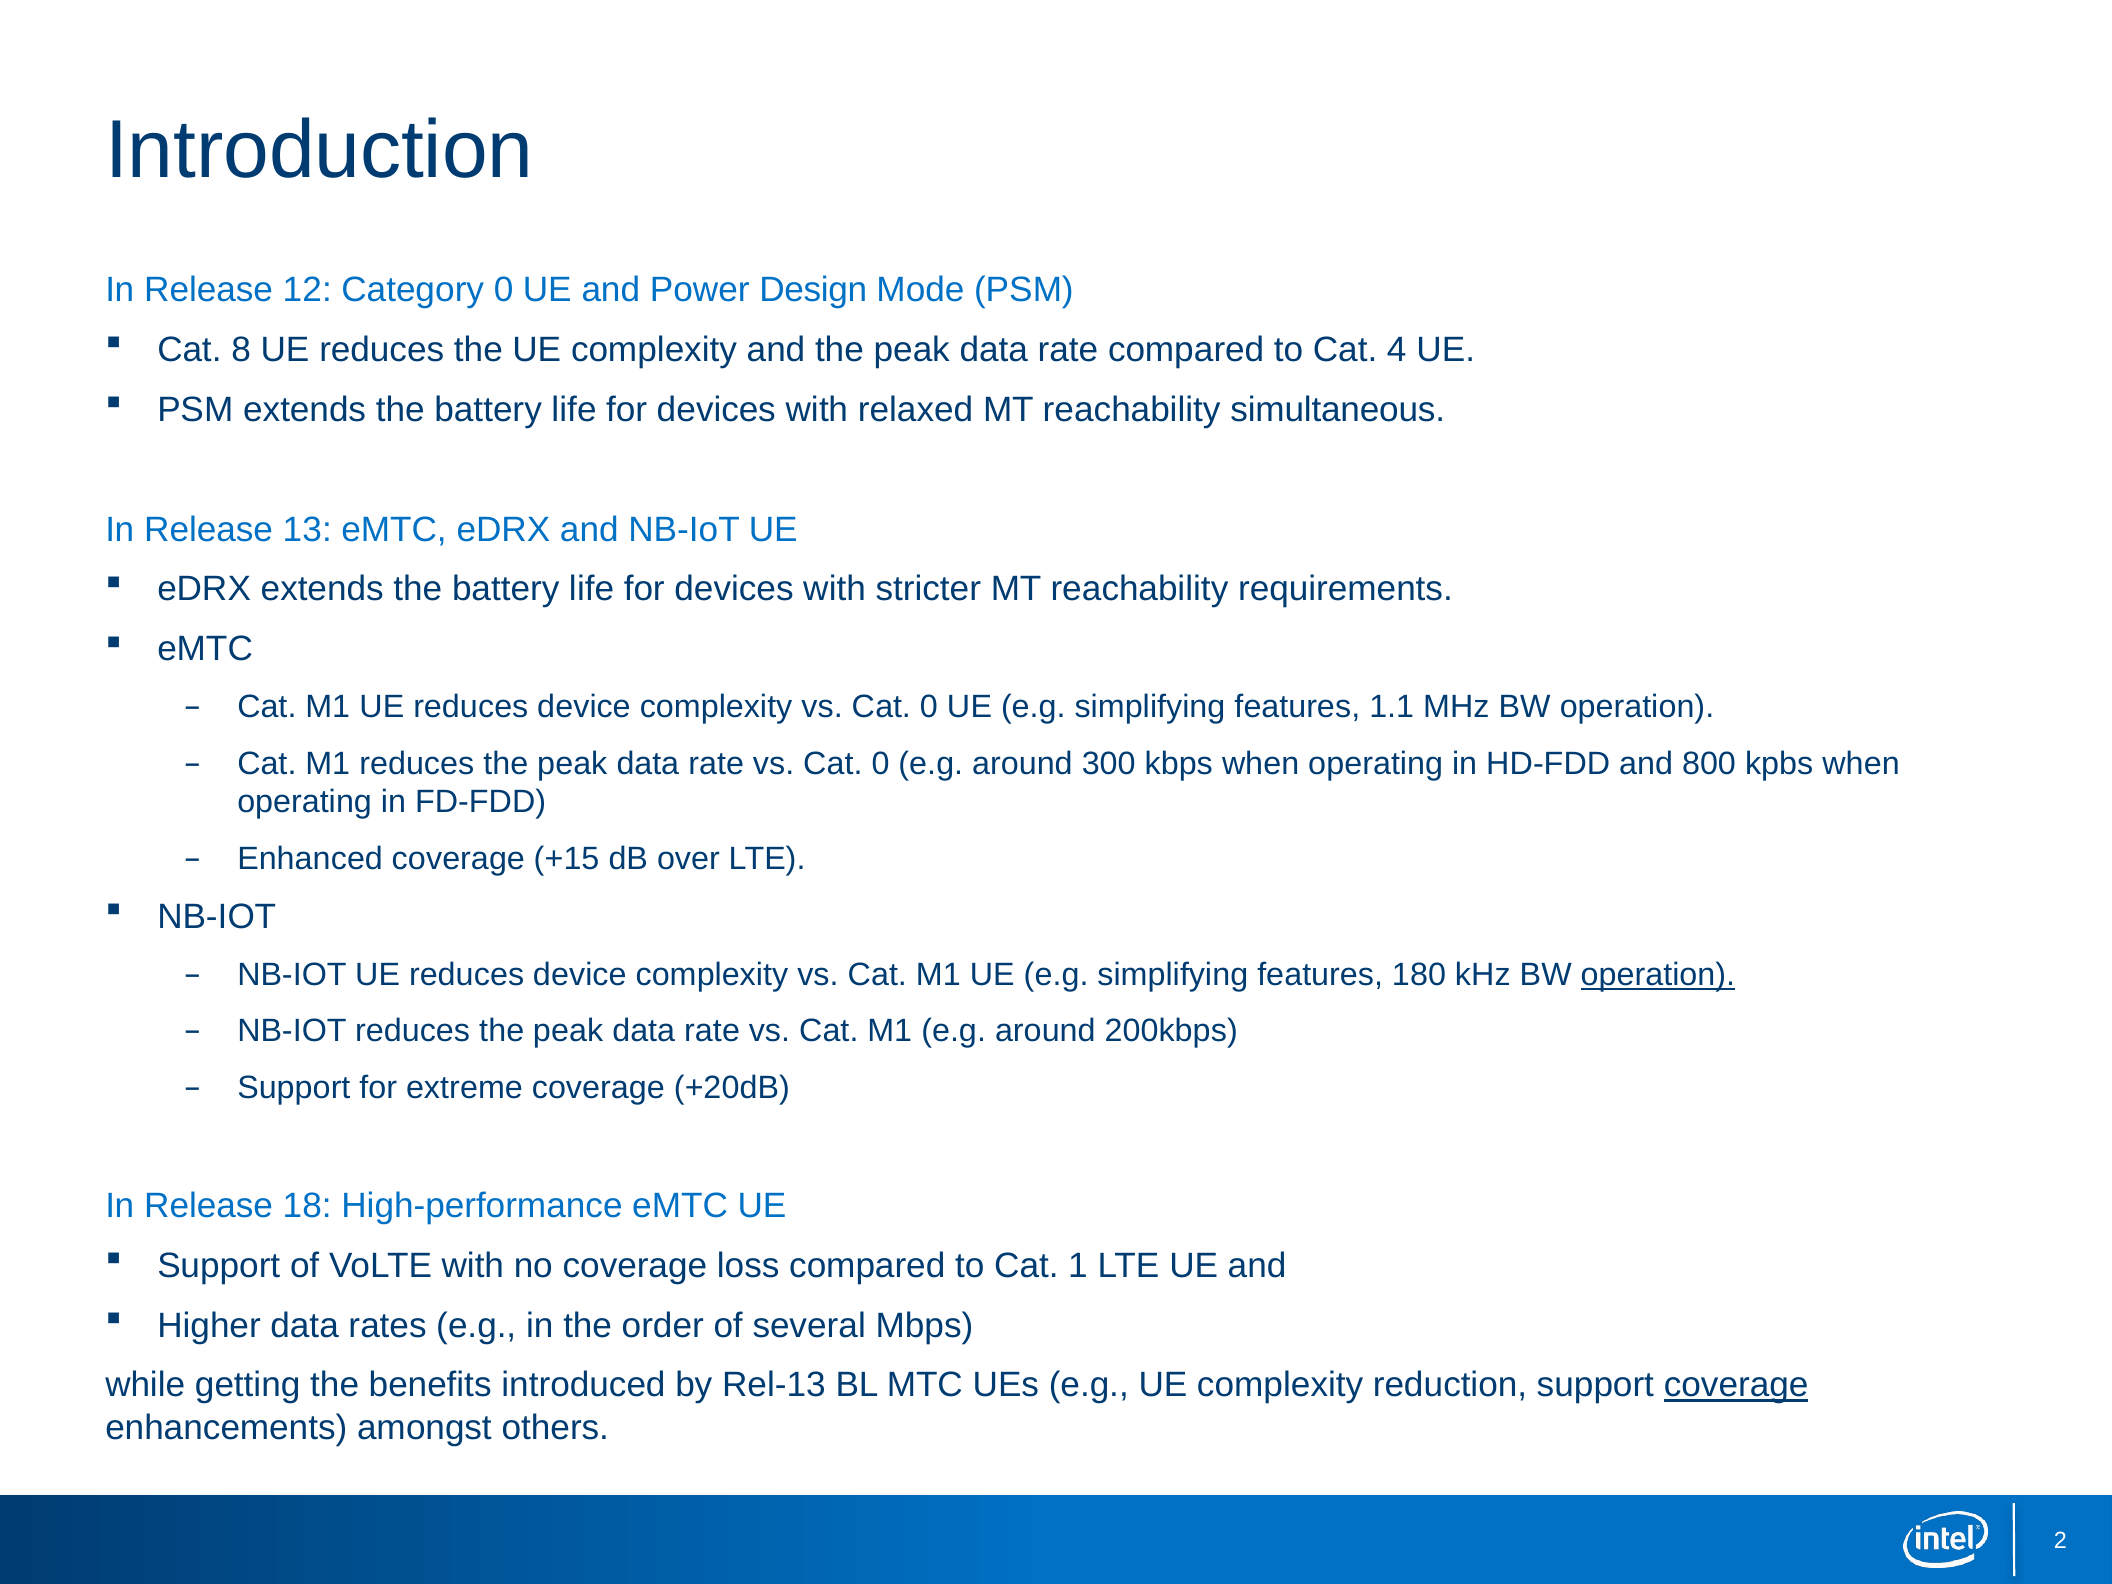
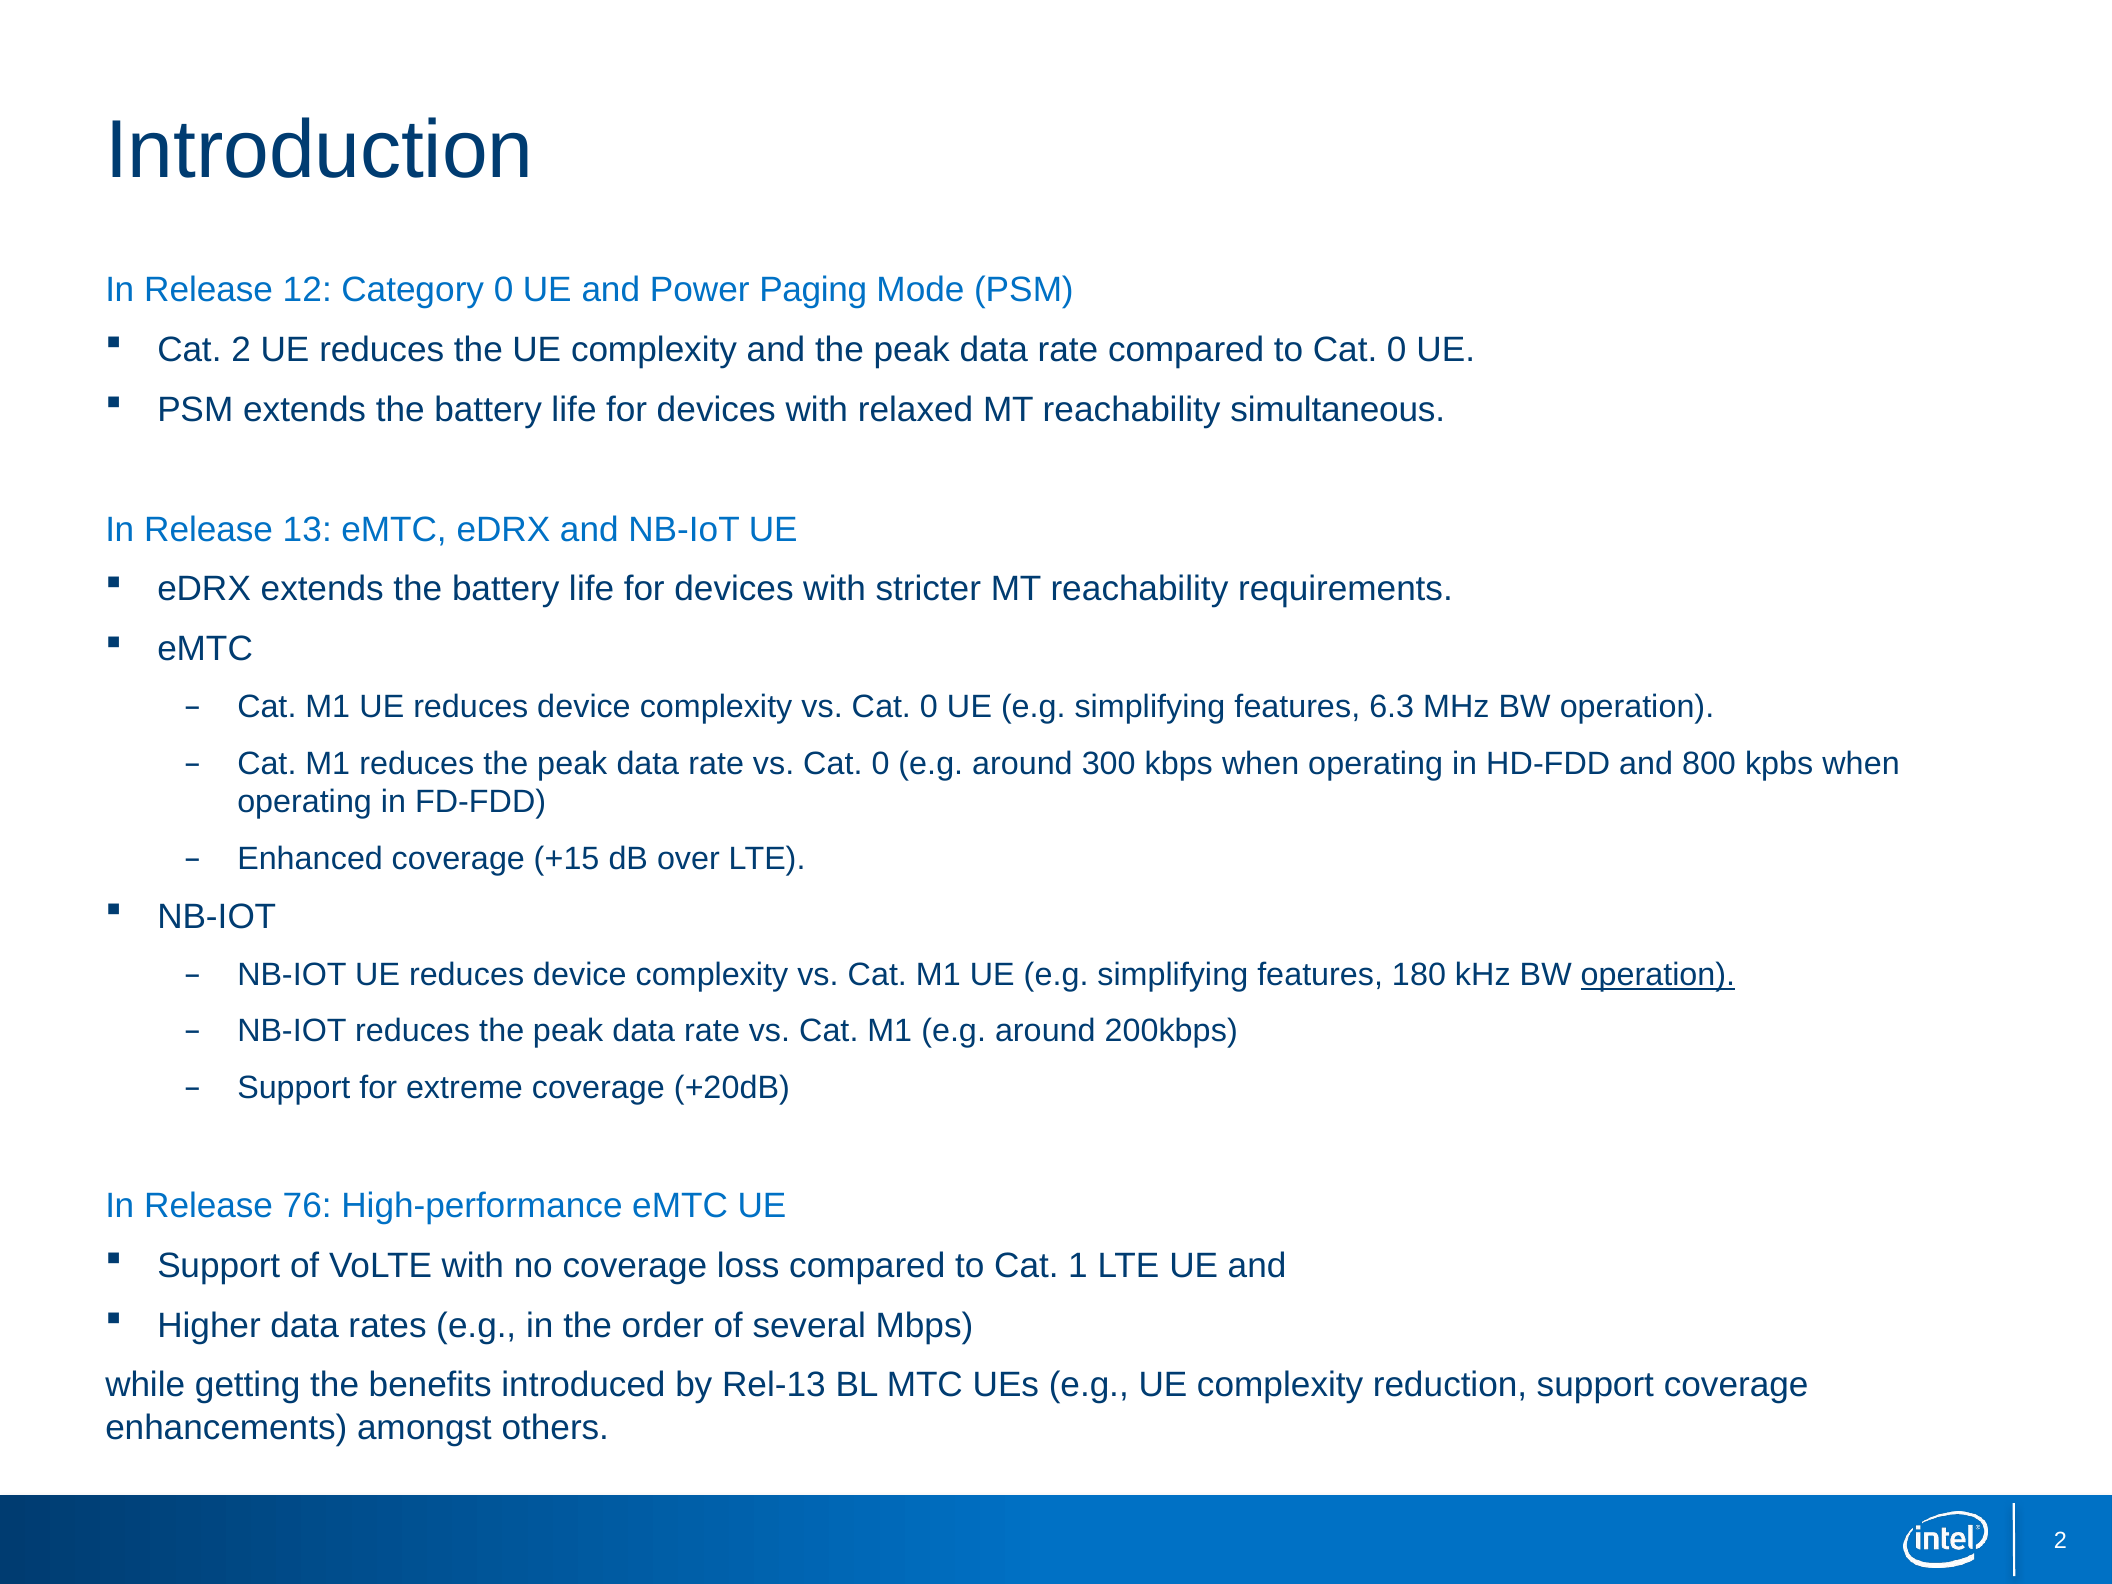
Design: Design -> Paging
Cat 8: 8 -> 2
to Cat 4: 4 -> 0
1.1: 1.1 -> 6.3
18: 18 -> 76
coverage at (1736, 1385) underline: present -> none
